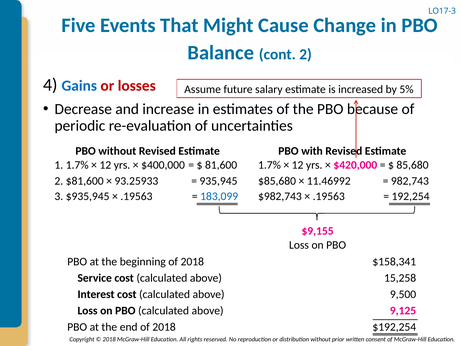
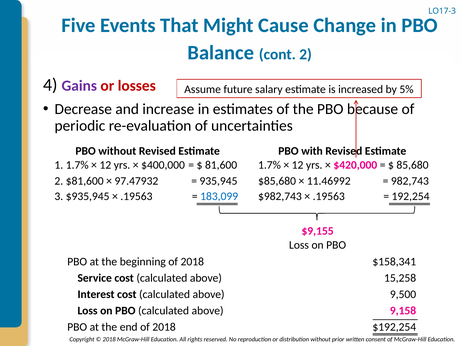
Gains colour: blue -> purple
93.25933: 93.25933 -> 97.47932
9,125: 9,125 -> 9,158
